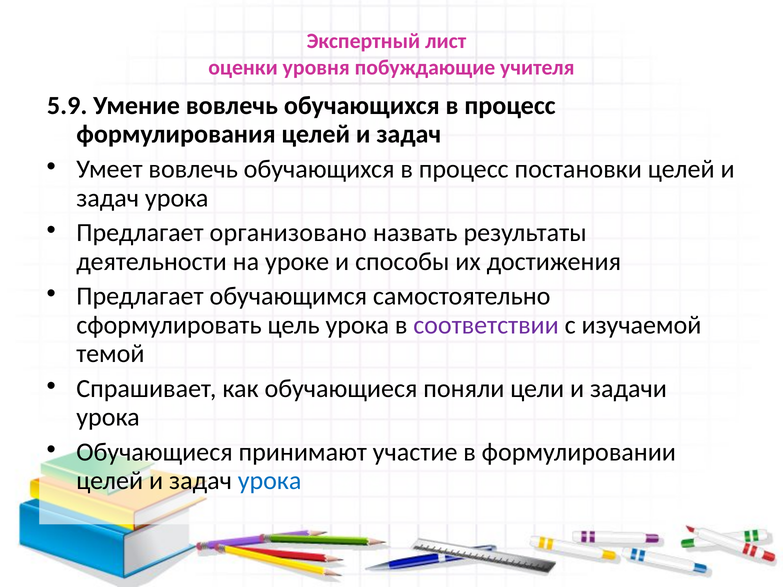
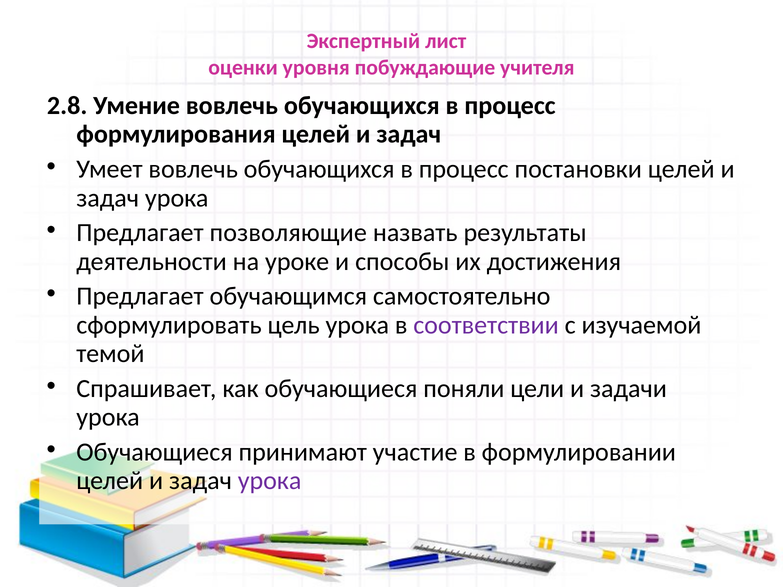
5.9: 5.9 -> 2.8
организовано: организовано -> позволяющие
урока at (270, 481) colour: blue -> purple
